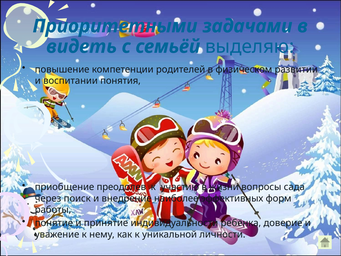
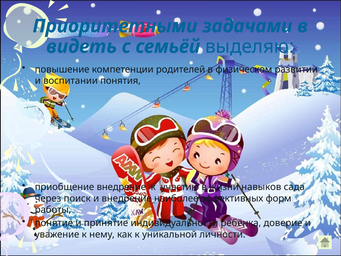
приобщение преодолев: преодолев -> внедрение
вопросы: вопросы -> навыков
